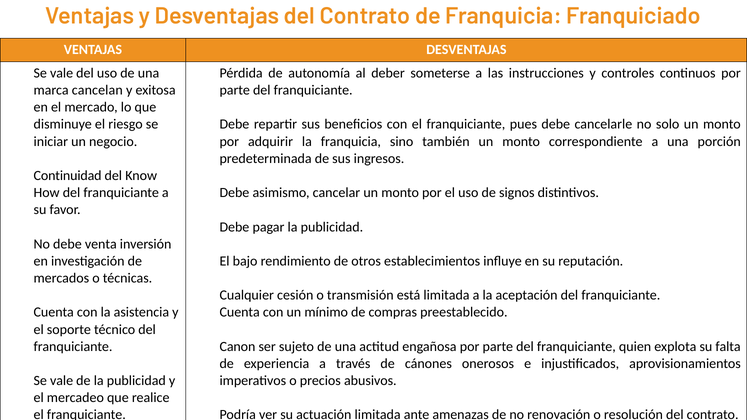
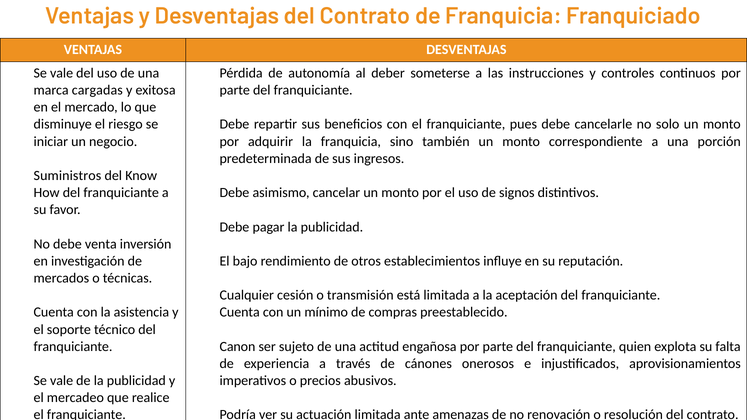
cancelan: cancelan -> cargadas
Continuidad: Continuidad -> Suministros
